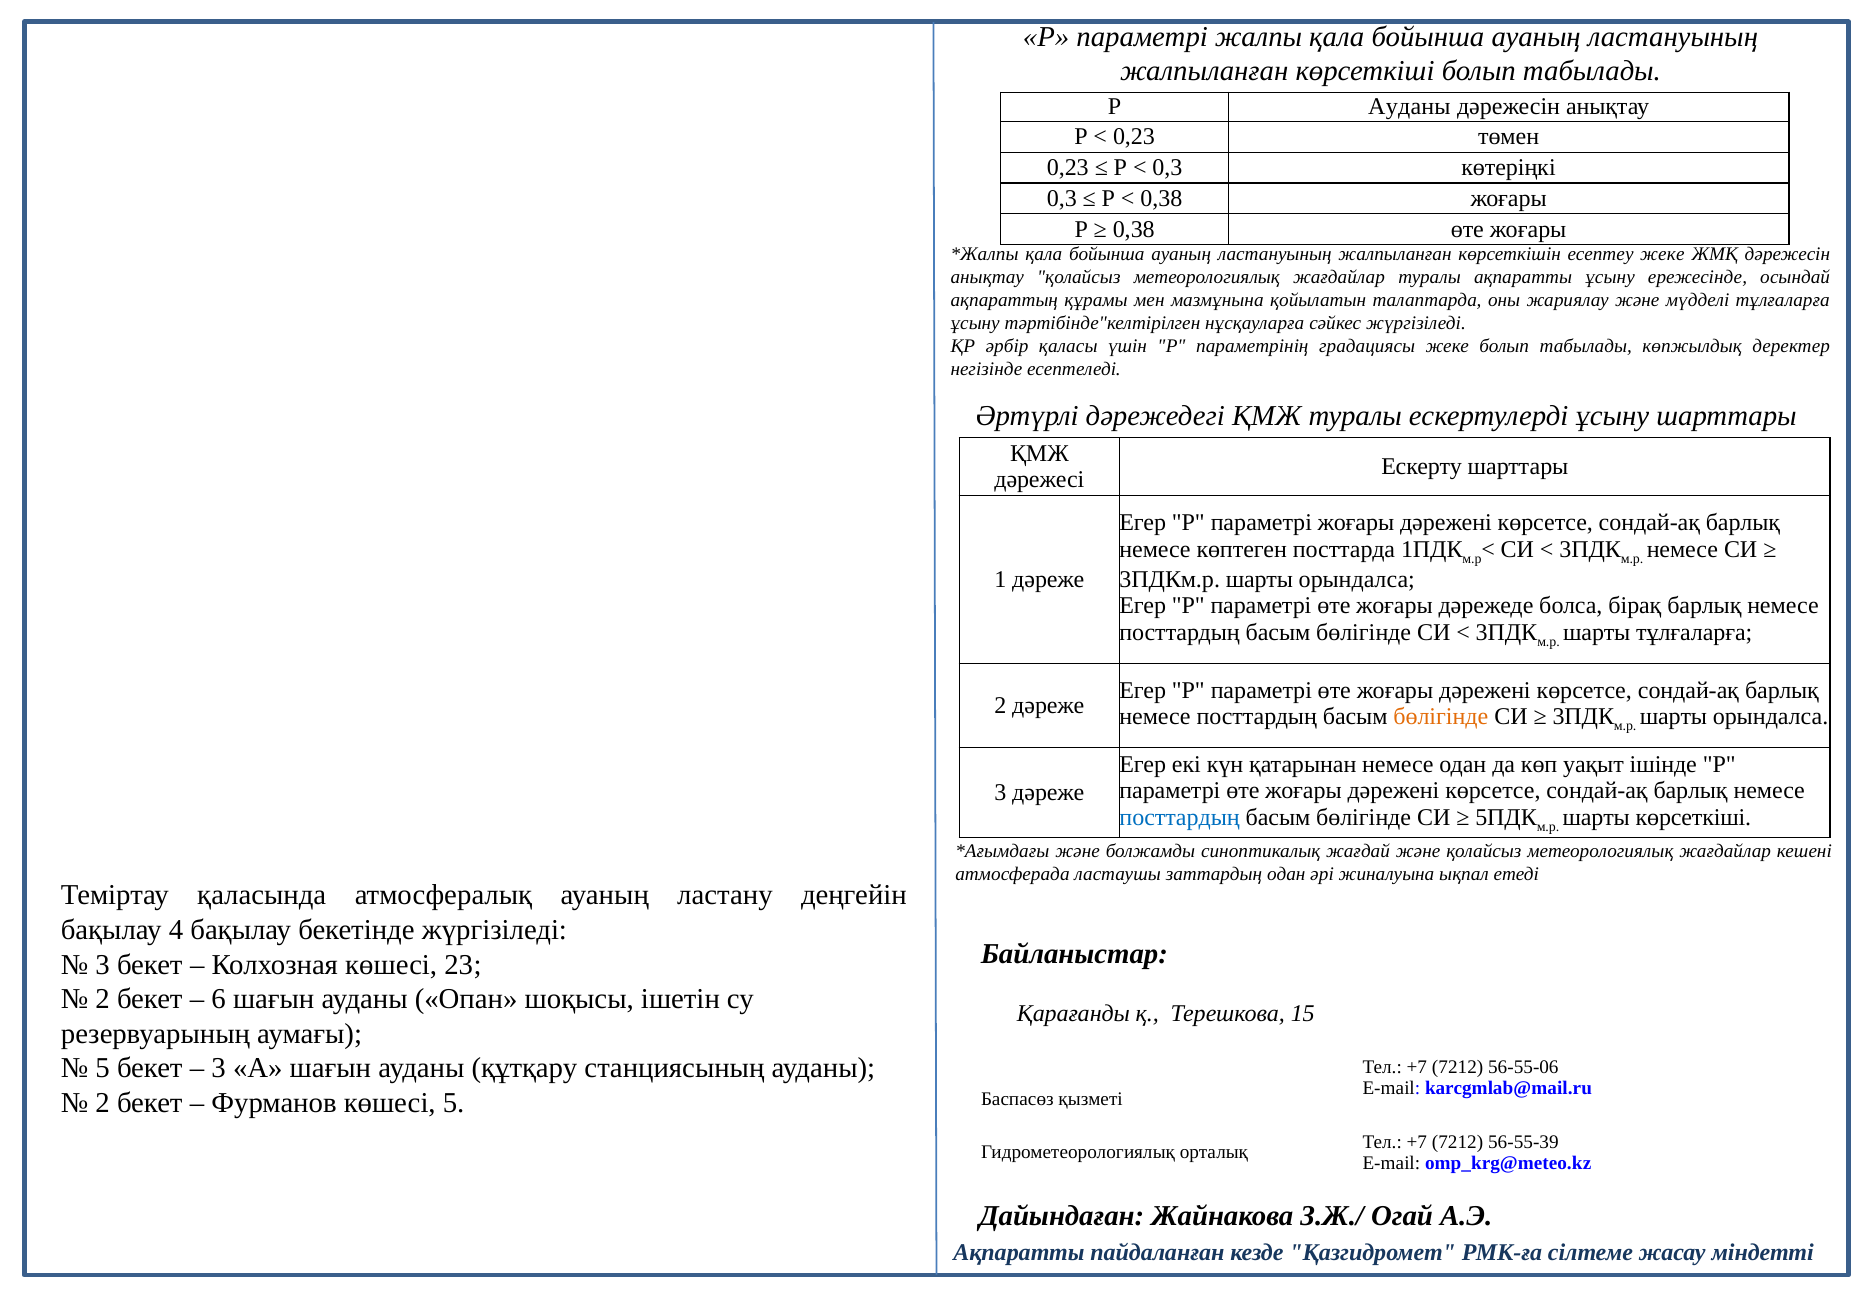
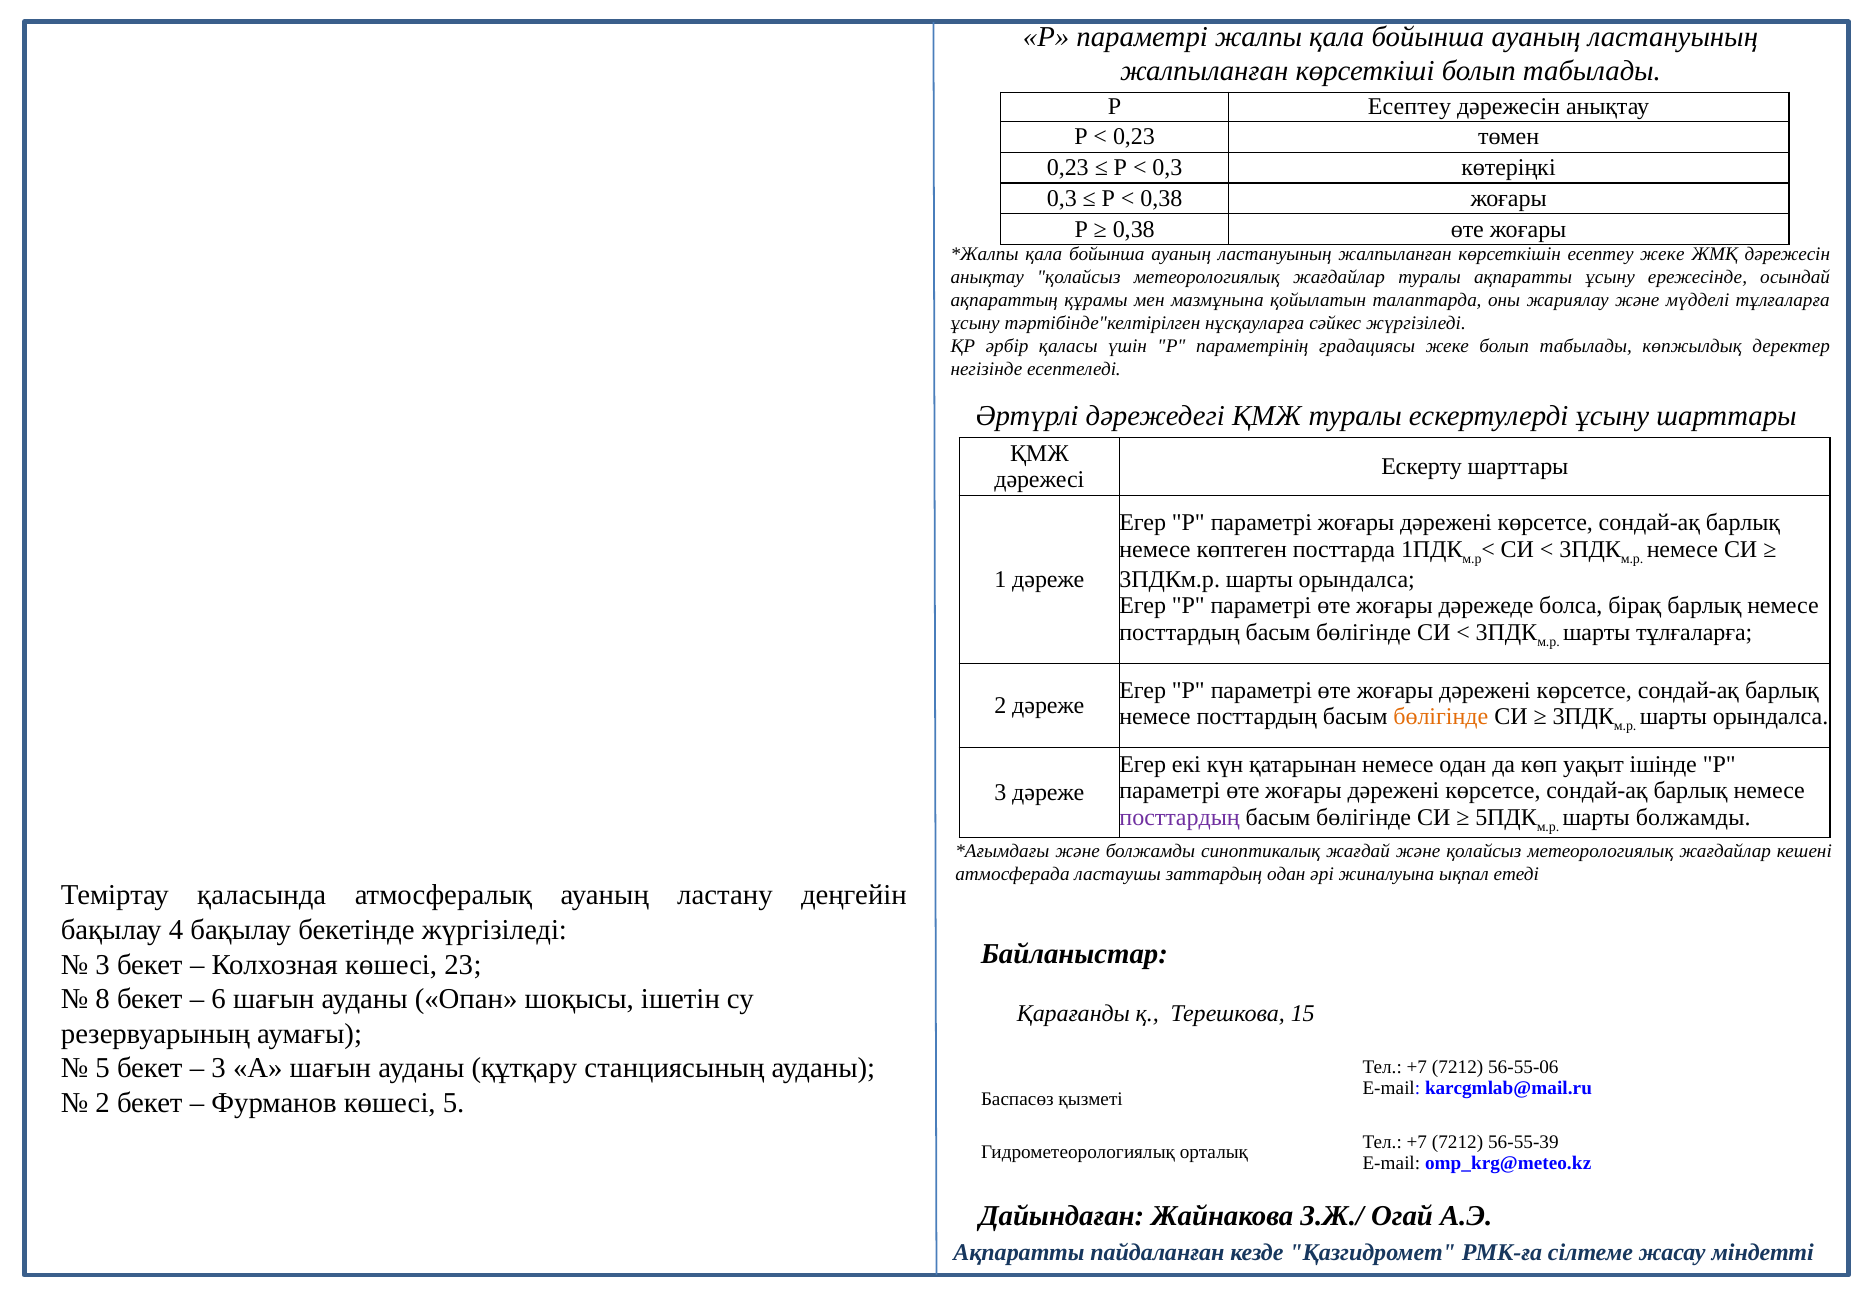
Р Ауданы: Ауданы -> Есептеу
посттардың at (1180, 817) colour: blue -> purple
шарты көрсеткіші: көрсеткіші -> болжамды
2 at (103, 999): 2 -> 8
